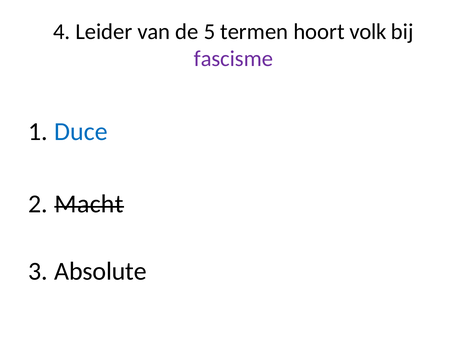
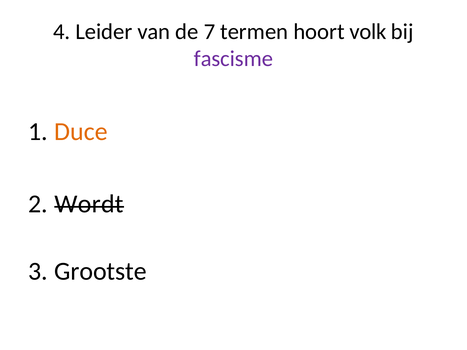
5: 5 -> 7
Duce colour: blue -> orange
Macht: Macht -> Wordt
Absolute: Absolute -> Grootste
